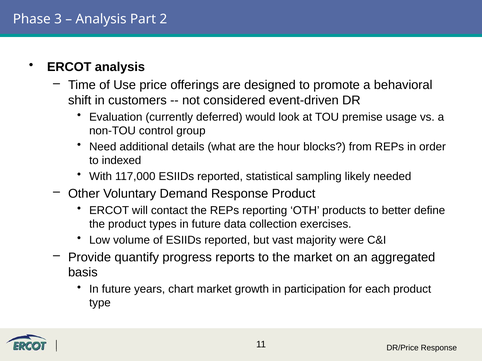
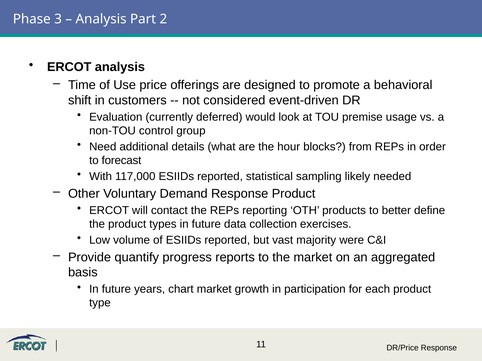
indexed: indexed -> forecast
